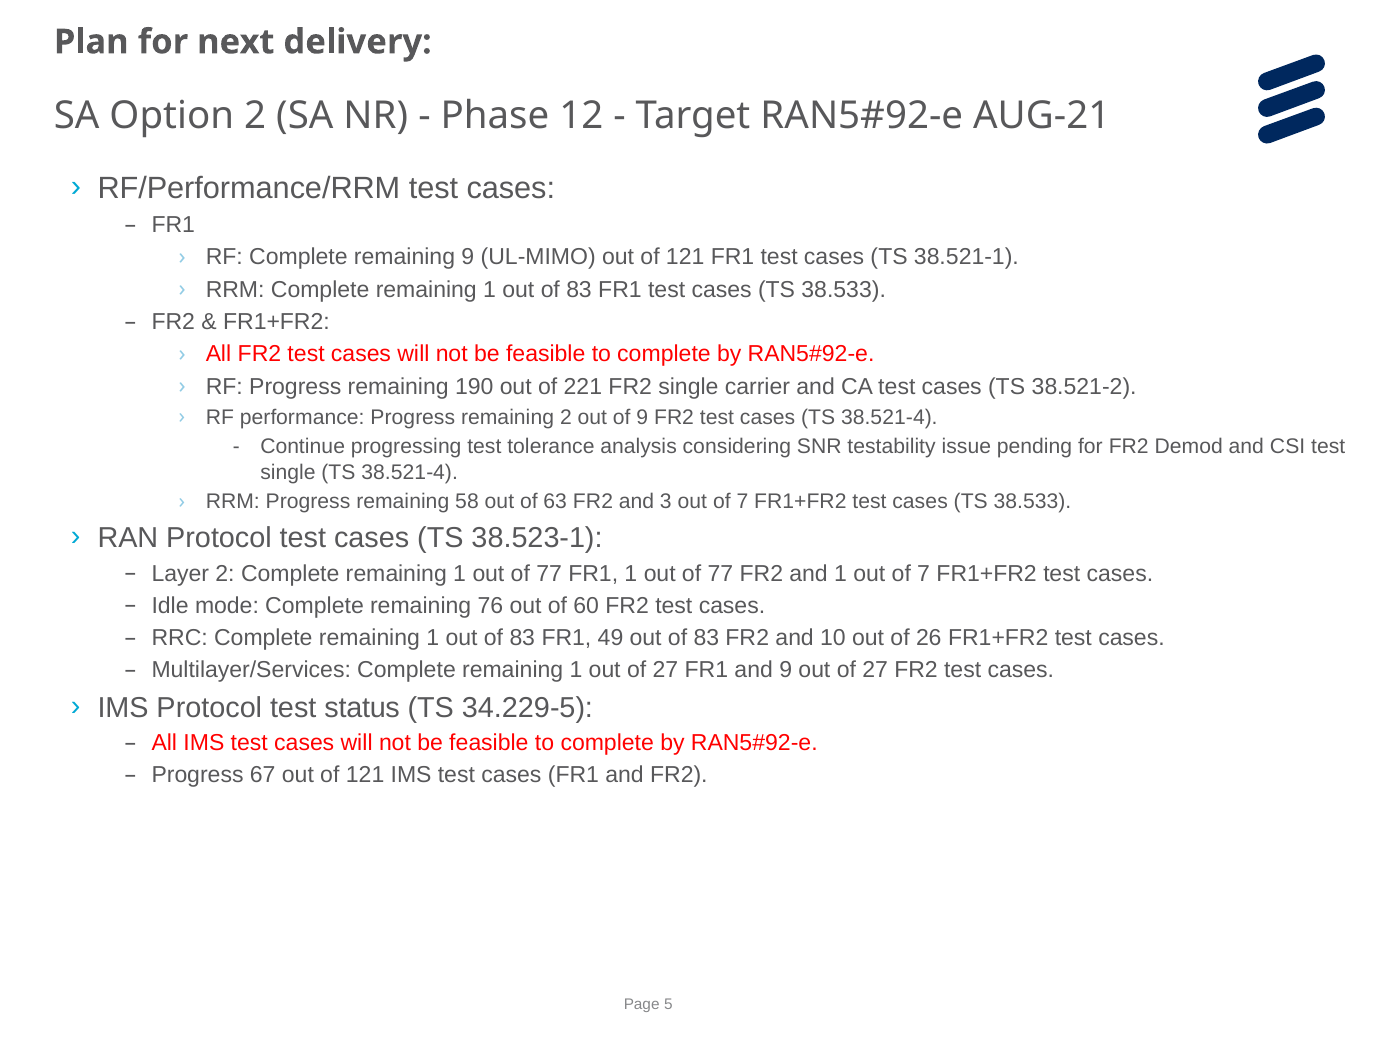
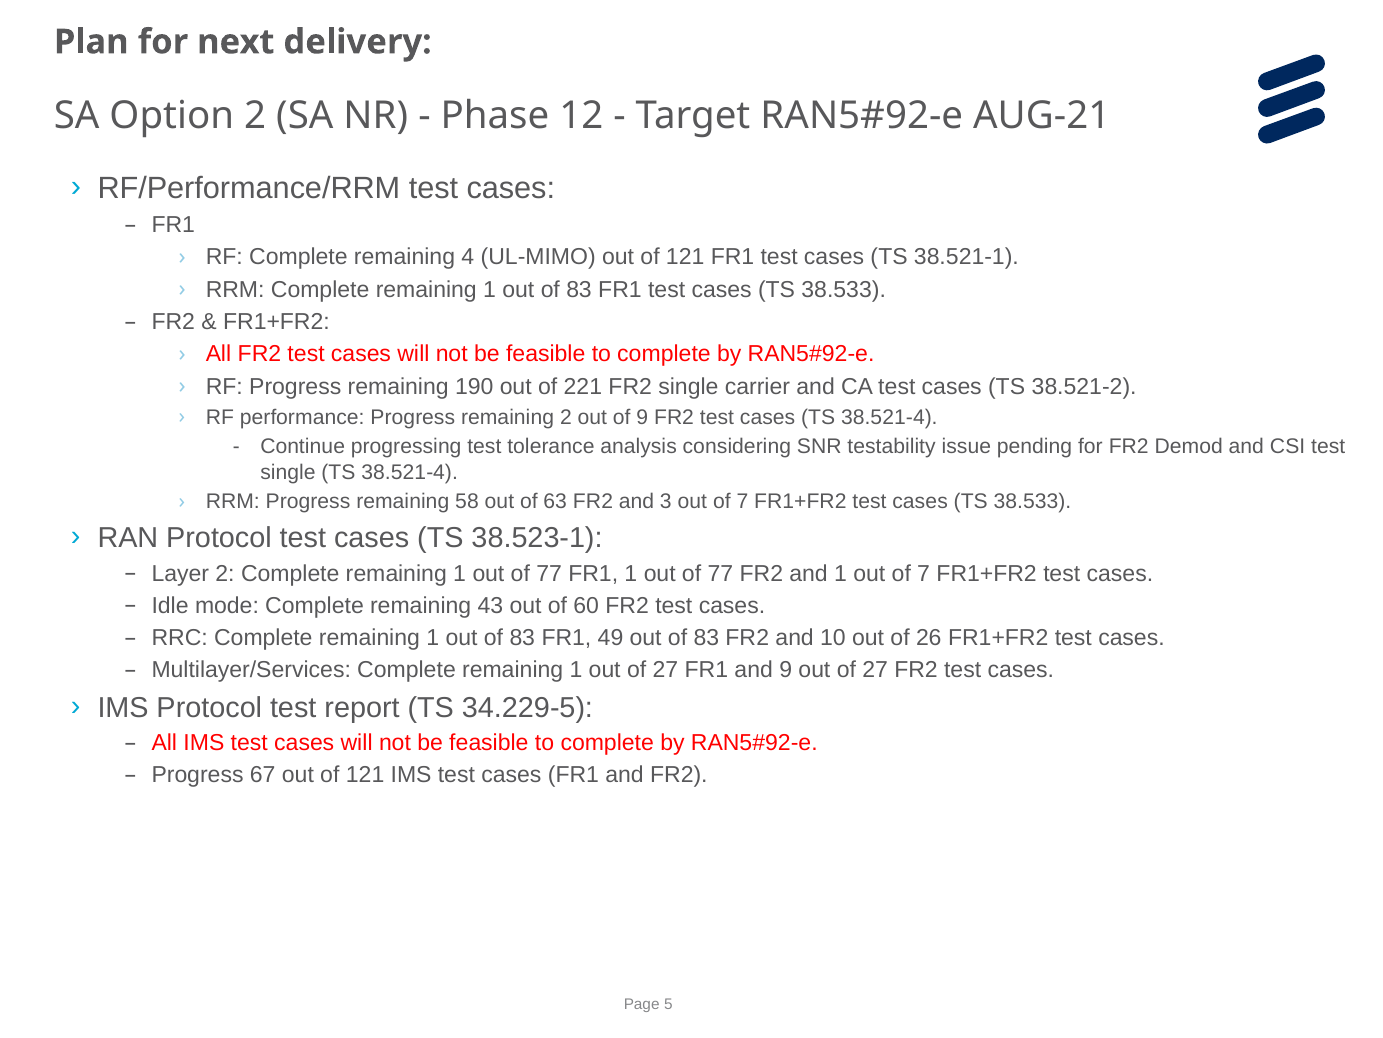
remaining 9: 9 -> 4
76: 76 -> 43
status: status -> report
